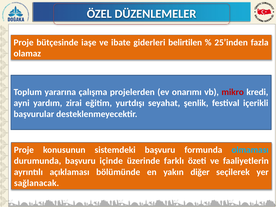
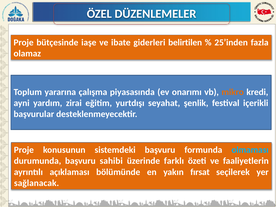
projelerden: projelerden -> piyasasında
mikro colour: red -> orange
içinde: içinde -> sahibi
diğer: diğer -> fırsat
